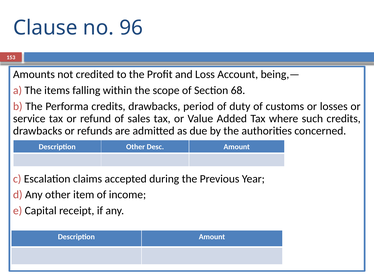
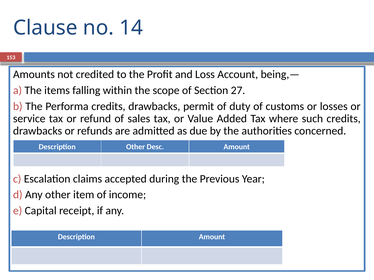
96: 96 -> 14
68: 68 -> 27
period: period -> permit
